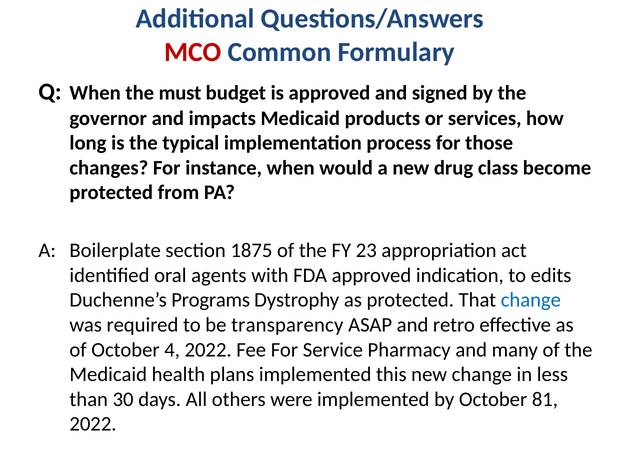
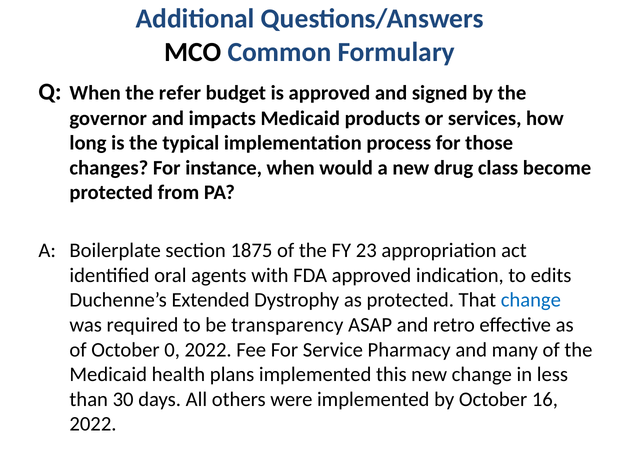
MCO colour: red -> black
must: must -> refer
Programs: Programs -> Extended
4: 4 -> 0
81: 81 -> 16
